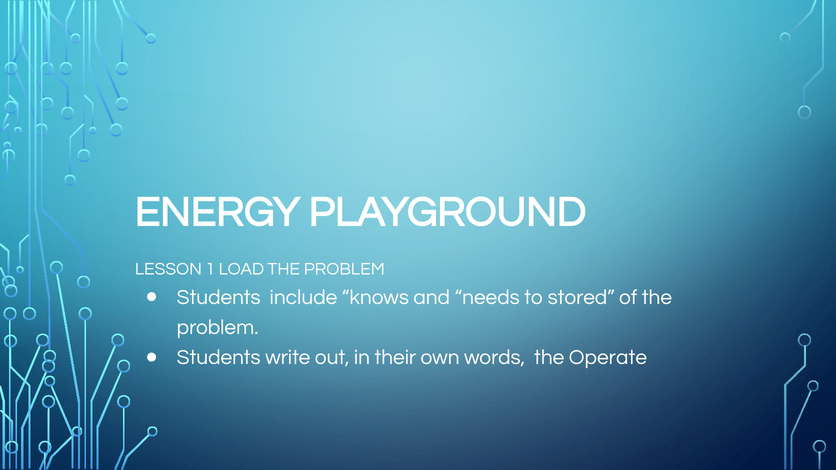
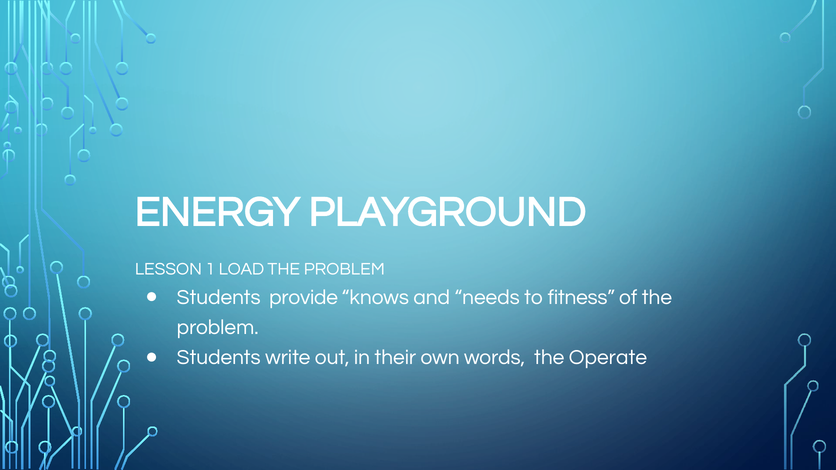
include: include -> provide
stored: stored -> fitness
